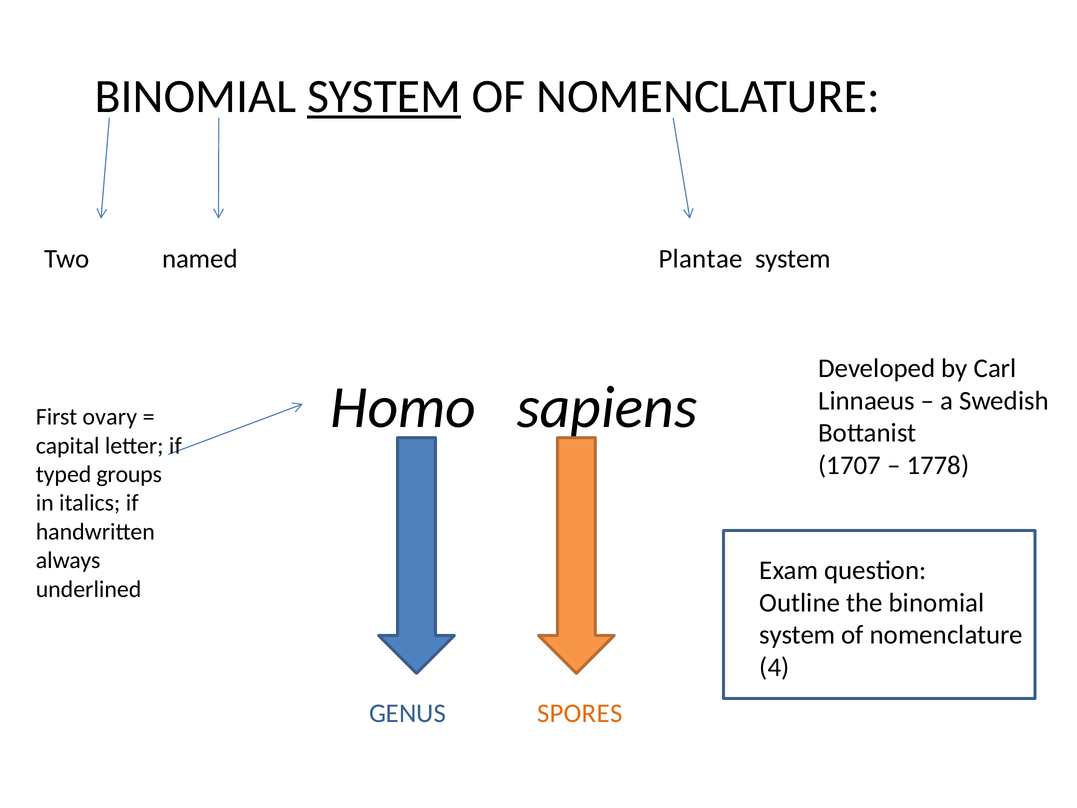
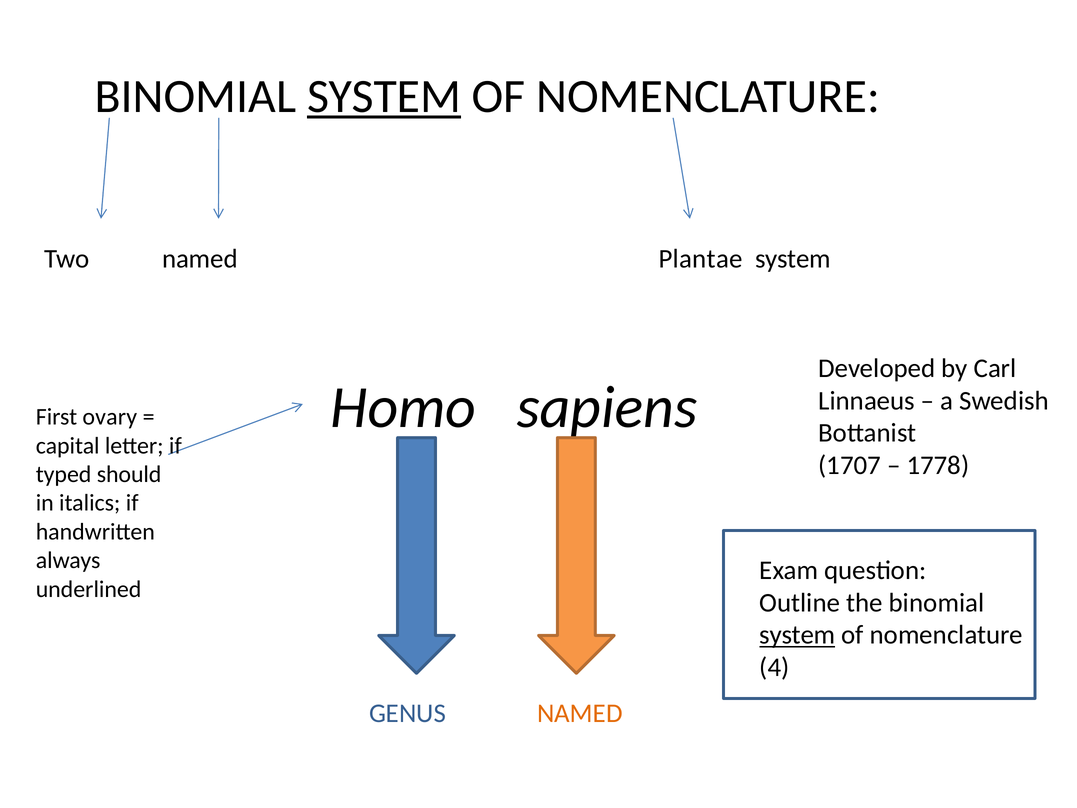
groups: groups -> should
system at (797, 635) underline: none -> present
GENUS SPORES: SPORES -> NAMED
